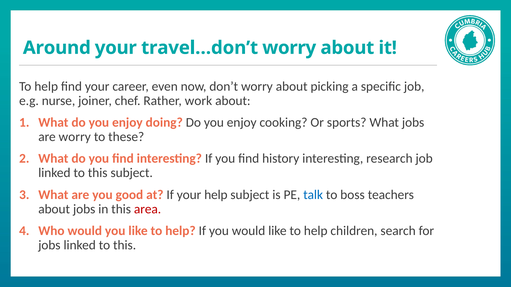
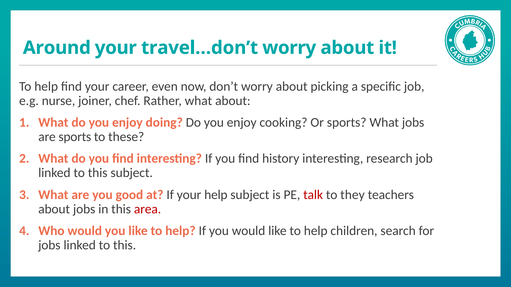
Rather work: work -> what
are worry: worry -> sports
talk colour: blue -> red
boss: boss -> they
